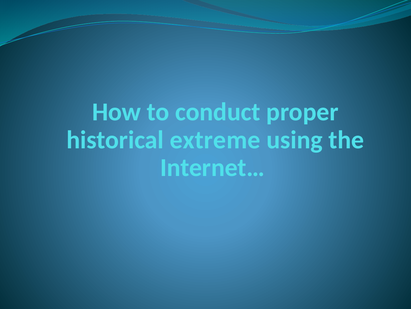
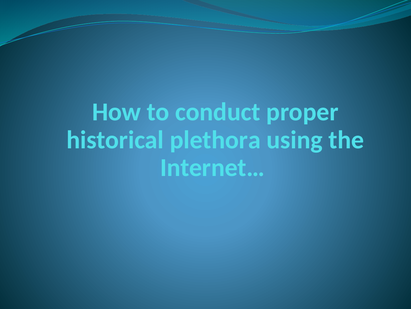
extreme: extreme -> plethora
